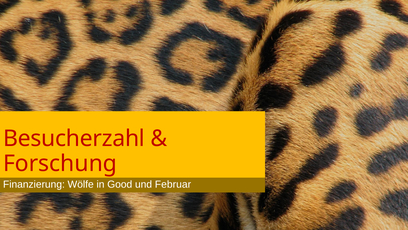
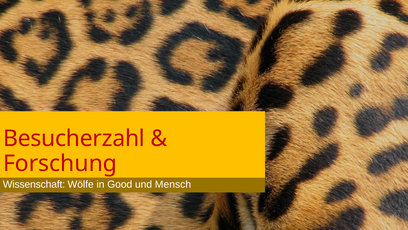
Finanzierung: Finanzierung -> Wissenschaft
Februar: Februar -> Mensch
